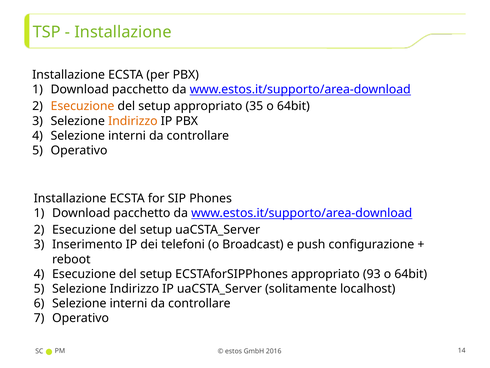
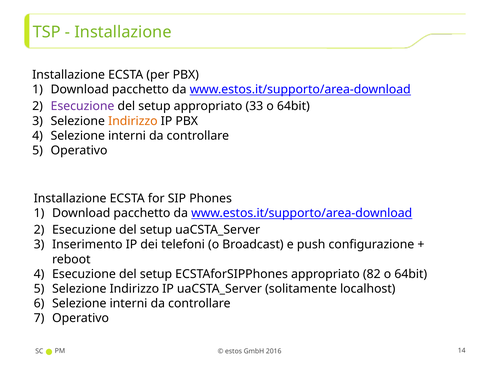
Esecuzione at (83, 106) colour: orange -> purple
35: 35 -> 33
93: 93 -> 82
